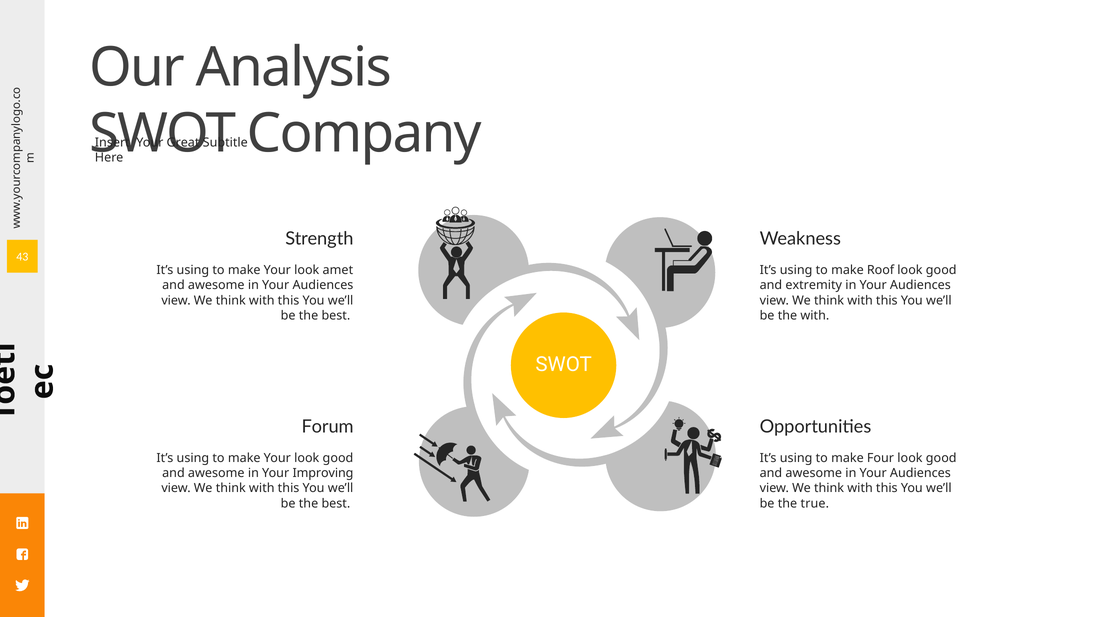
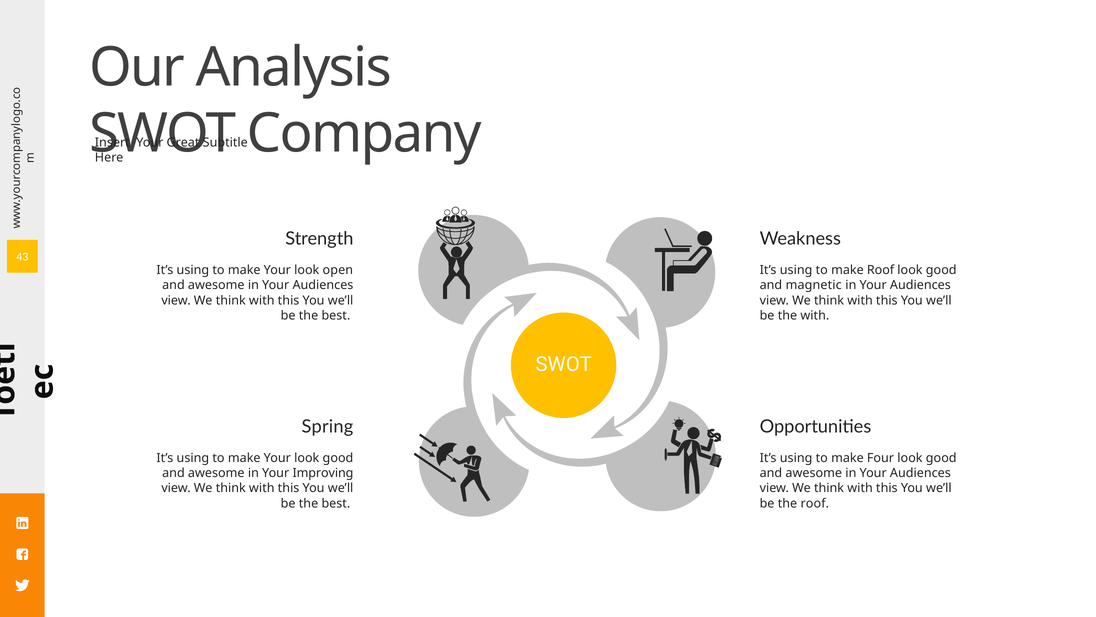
amet: amet -> open
extremity: extremity -> magnetic
Forum: Forum -> Spring
the true: true -> roof
